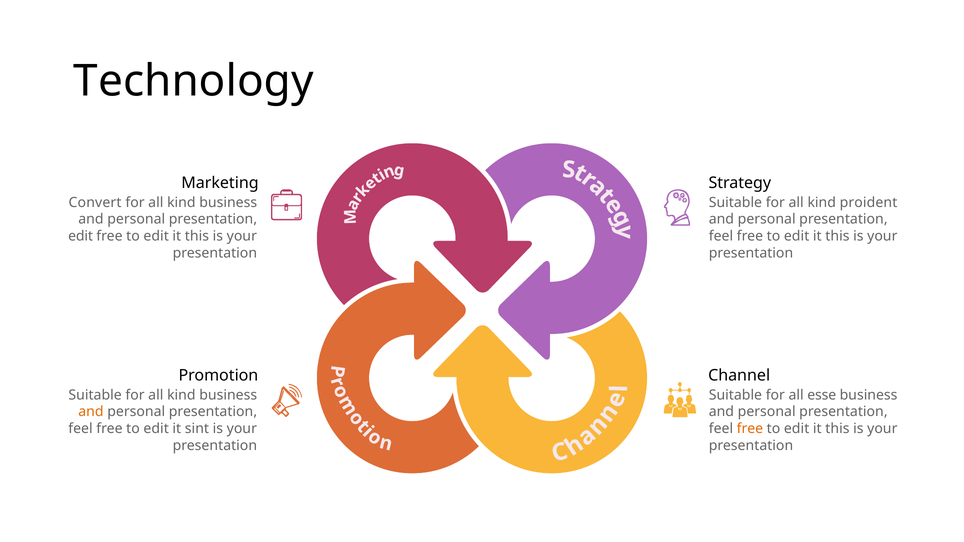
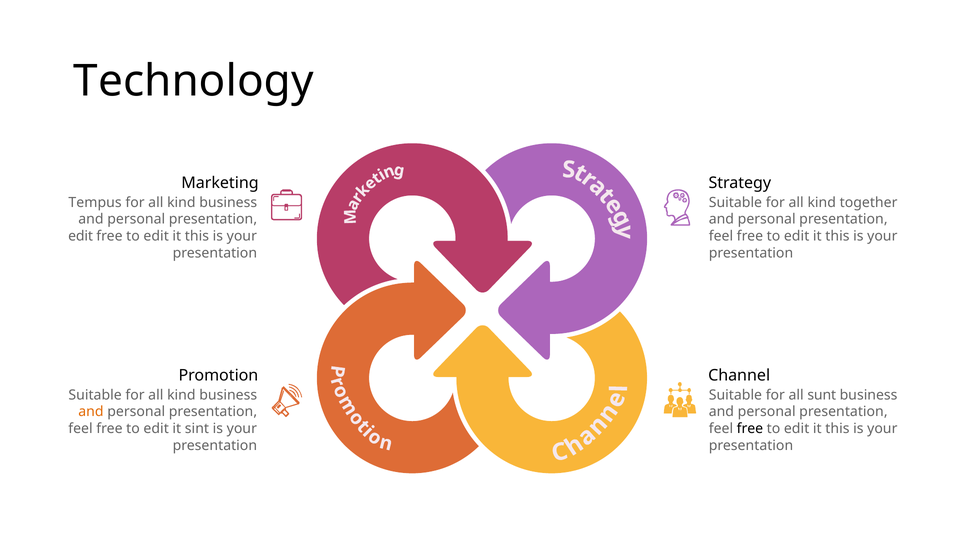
Convert: Convert -> Tempus
proident: proident -> together
esse: esse -> sunt
free at (750, 429) colour: orange -> black
